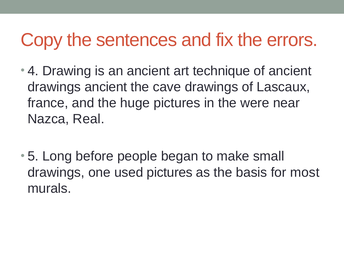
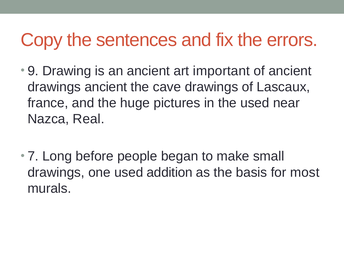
4: 4 -> 9
technique: technique -> important
the were: were -> used
5: 5 -> 7
used pictures: pictures -> addition
